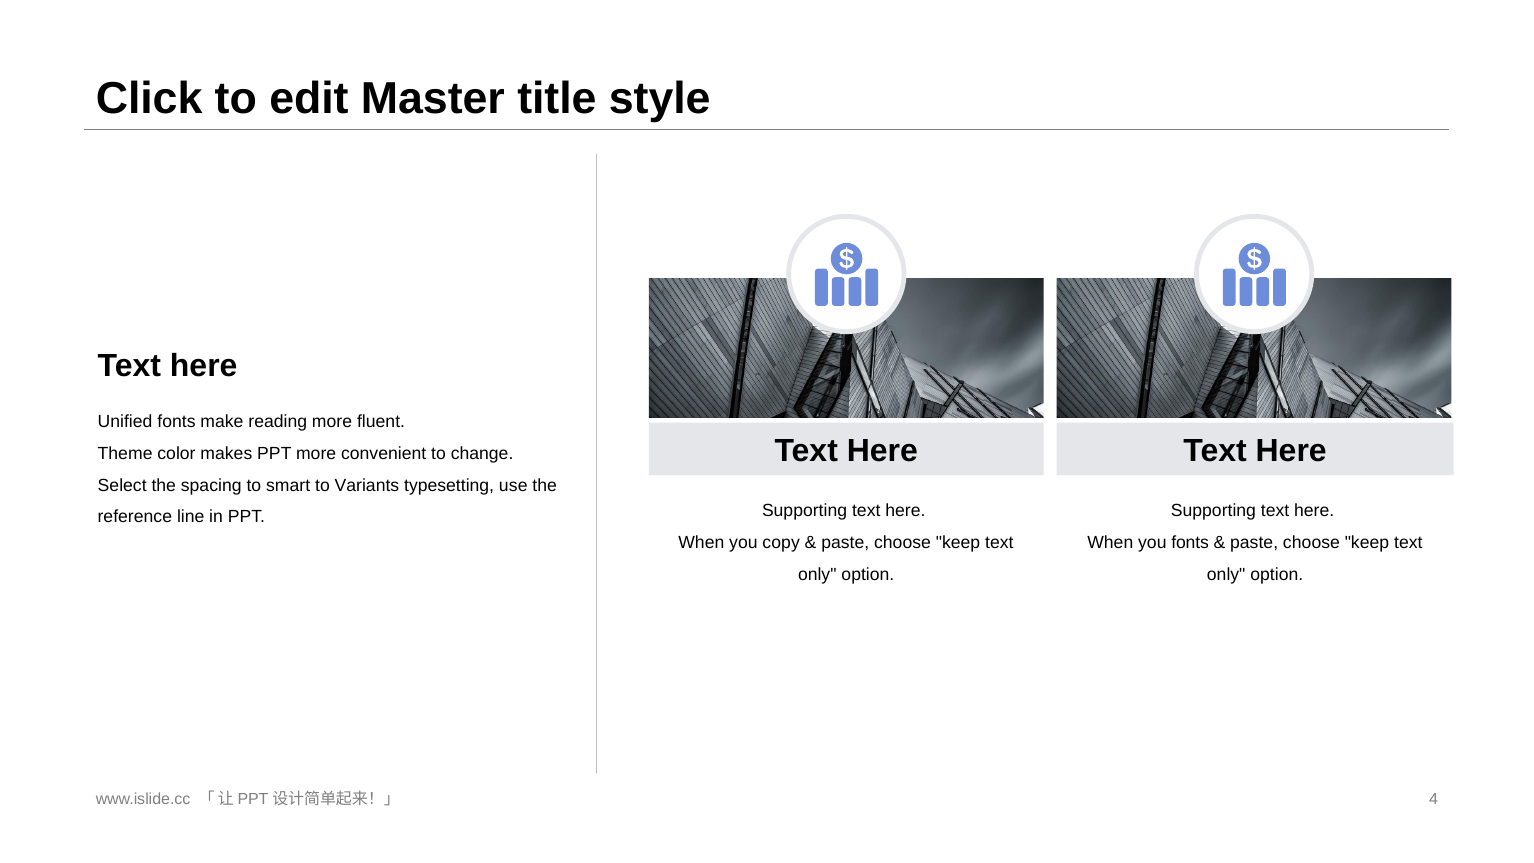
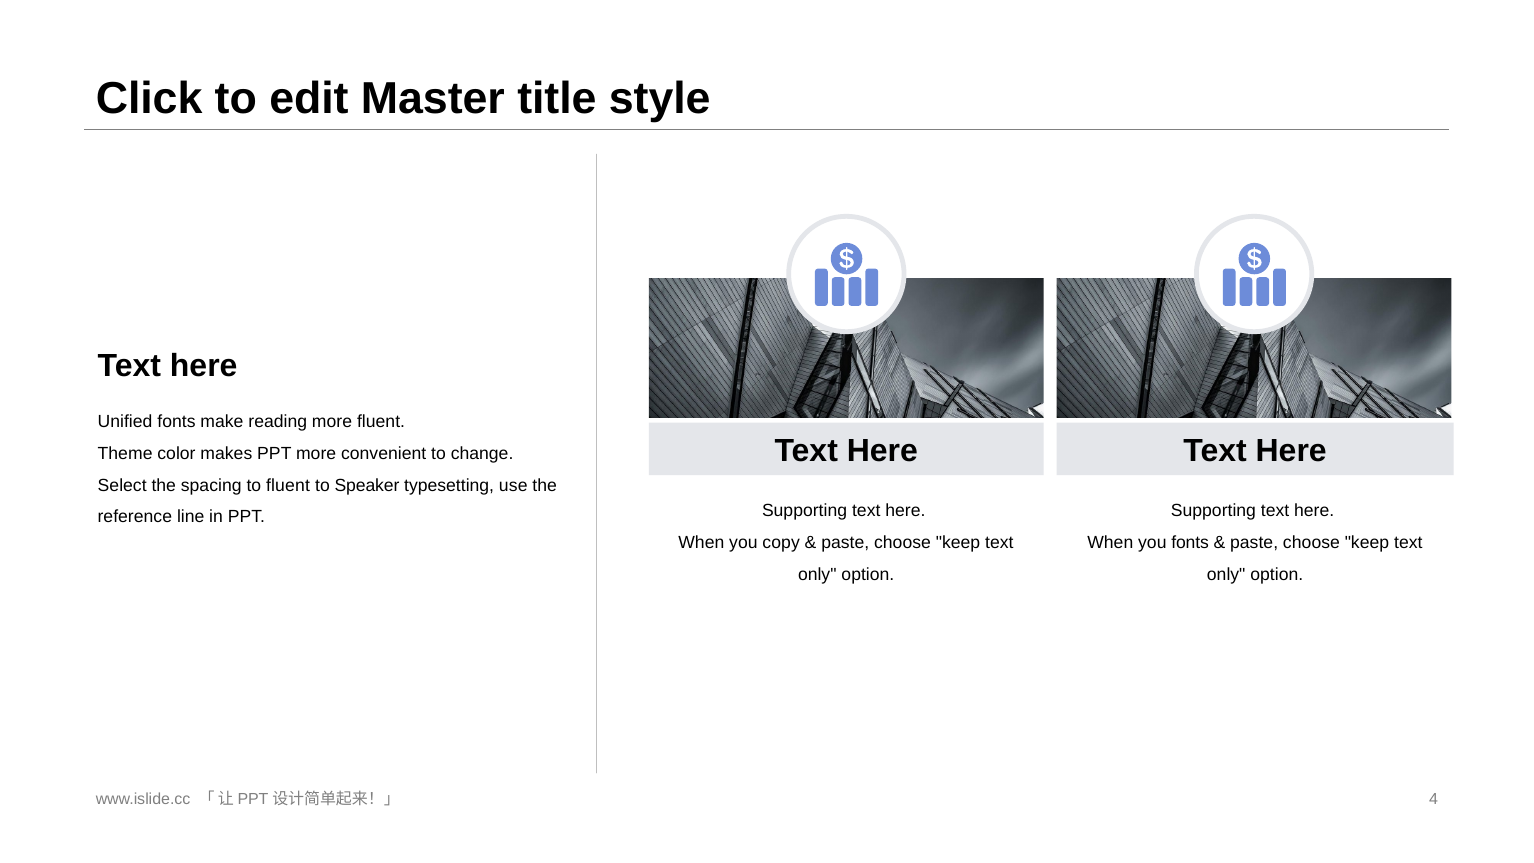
to smart: smart -> fluent
Variants: Variants -> Speaker
